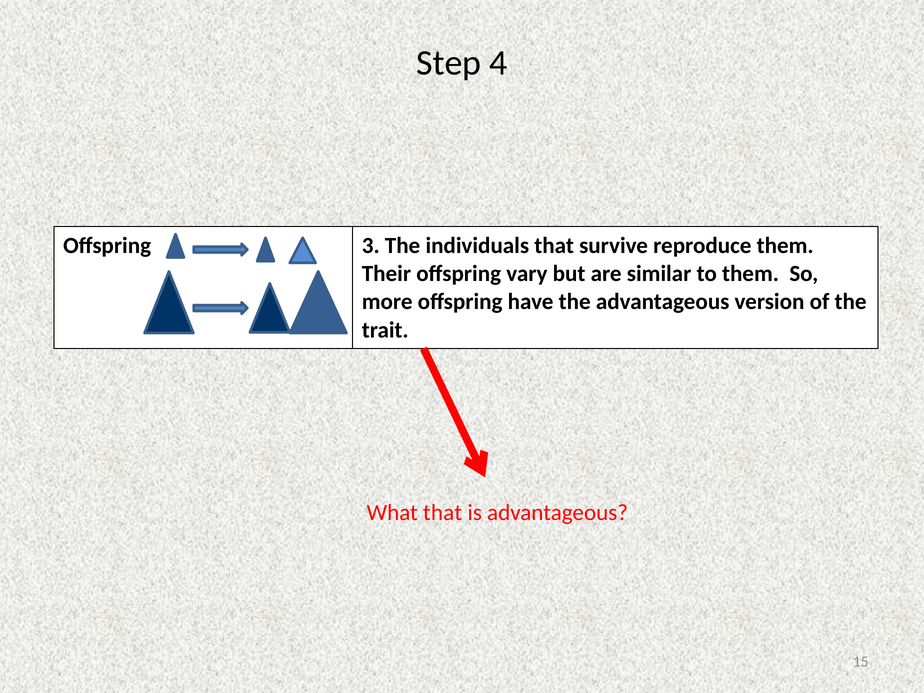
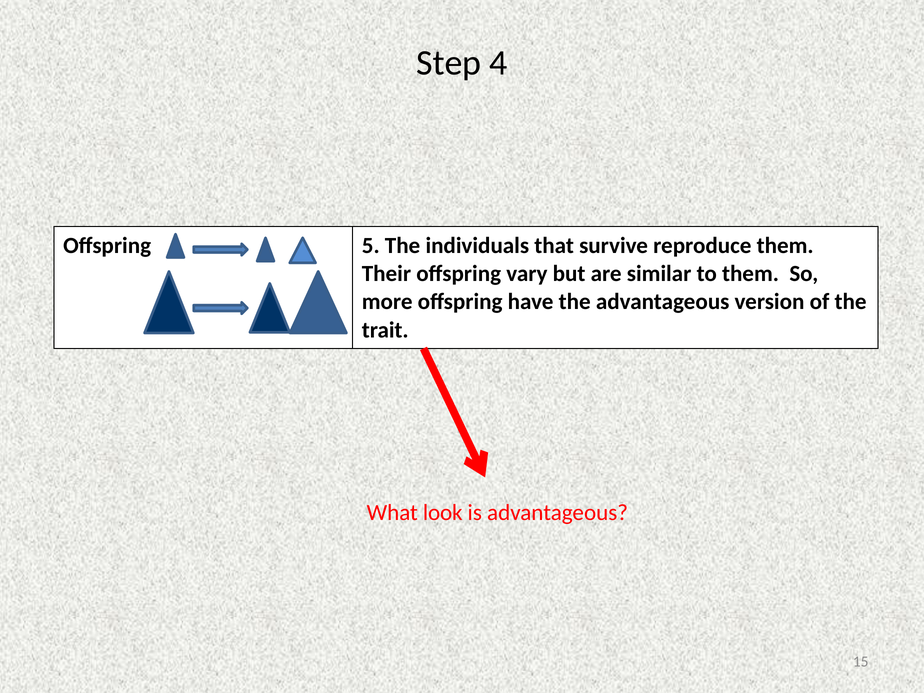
3: 3 -> 5
What that: that -> look
